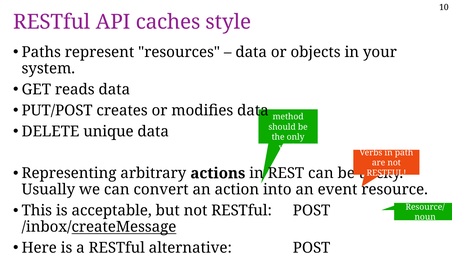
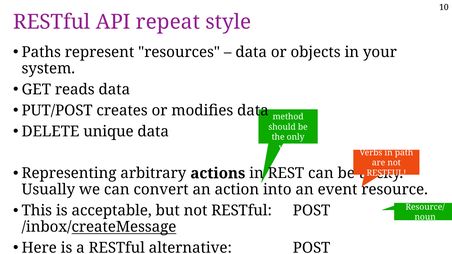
caches: caches -> repeat
